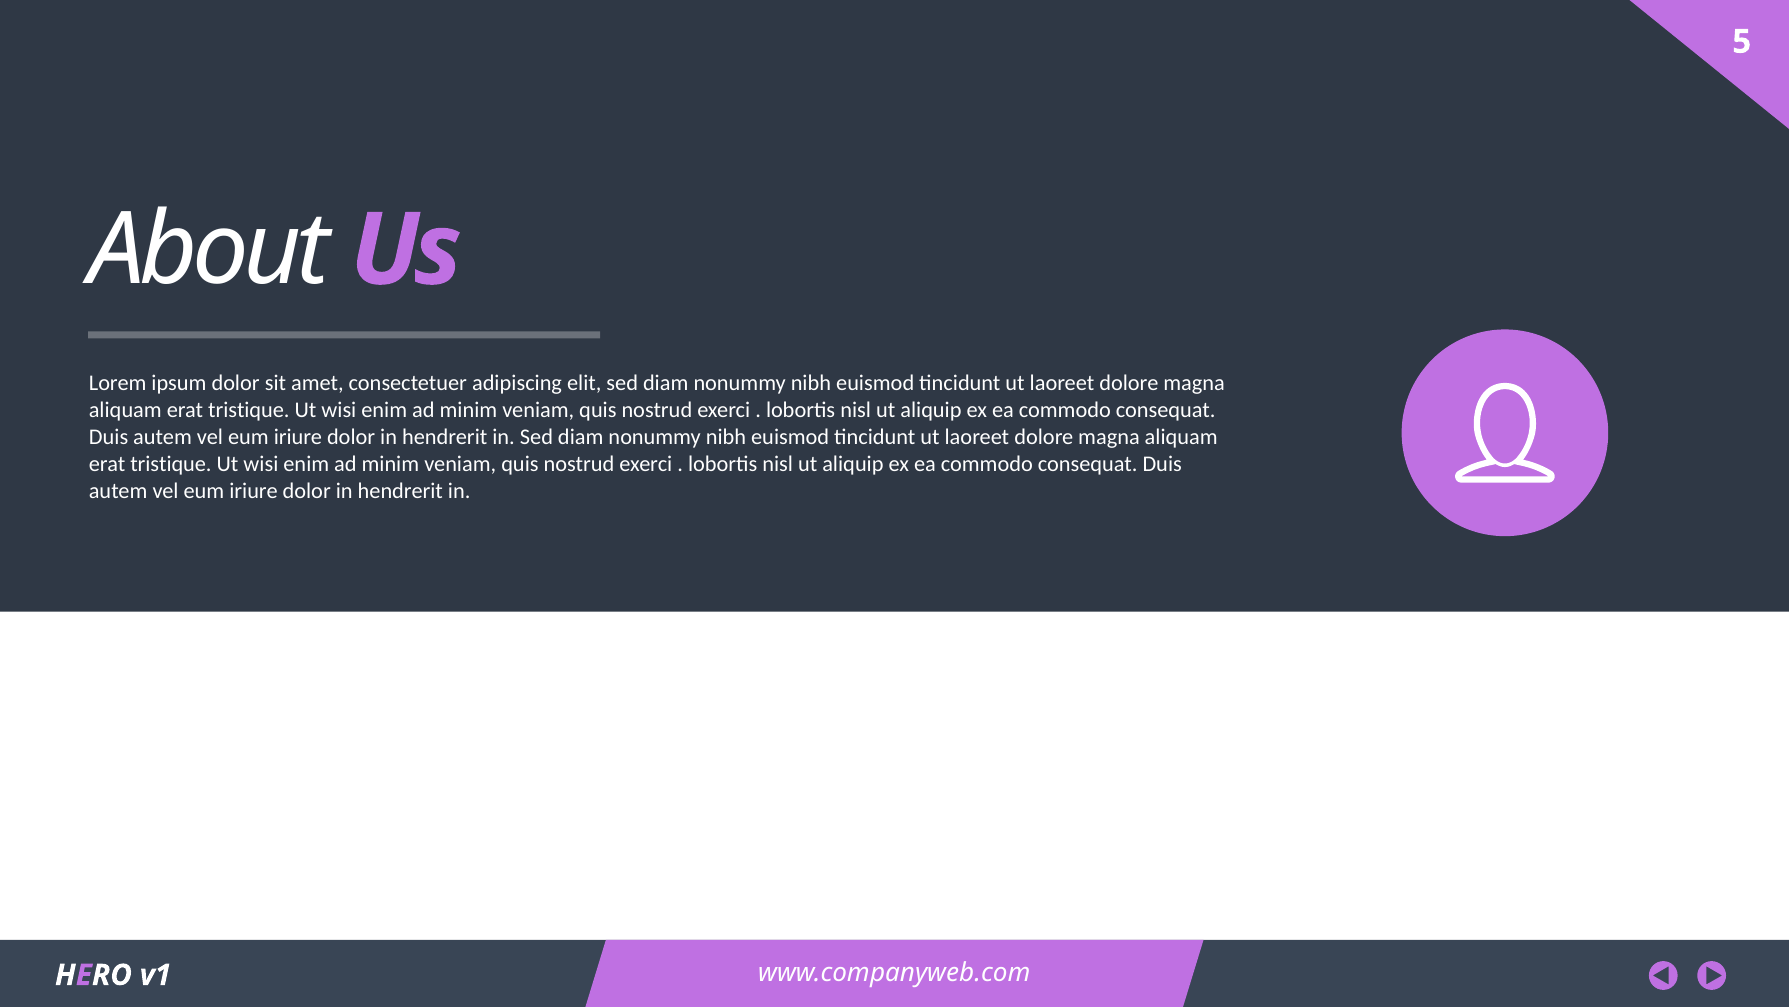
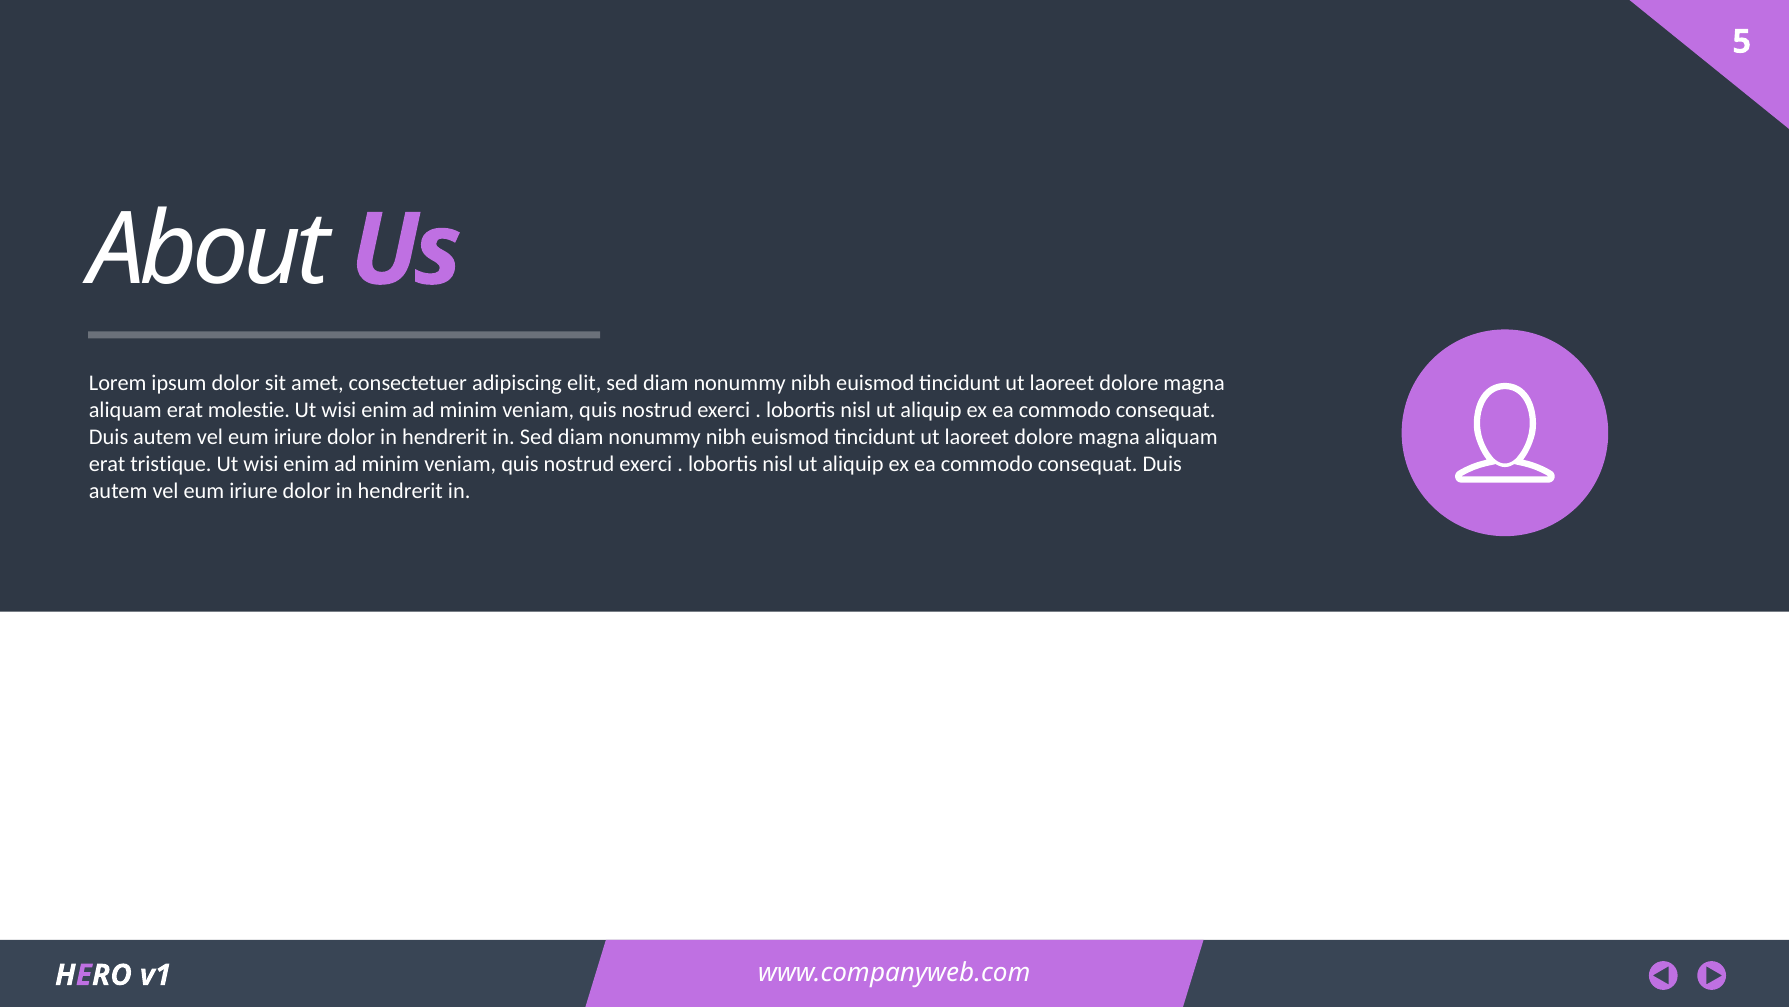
tristique at (249, 410): tristique -> molestie
